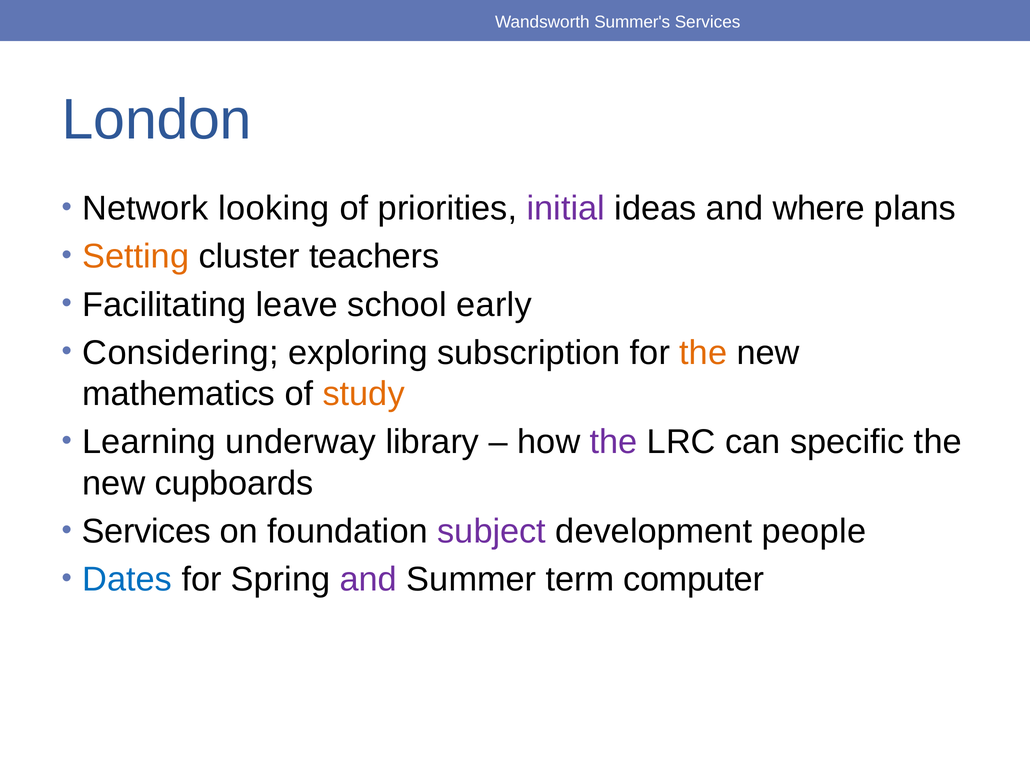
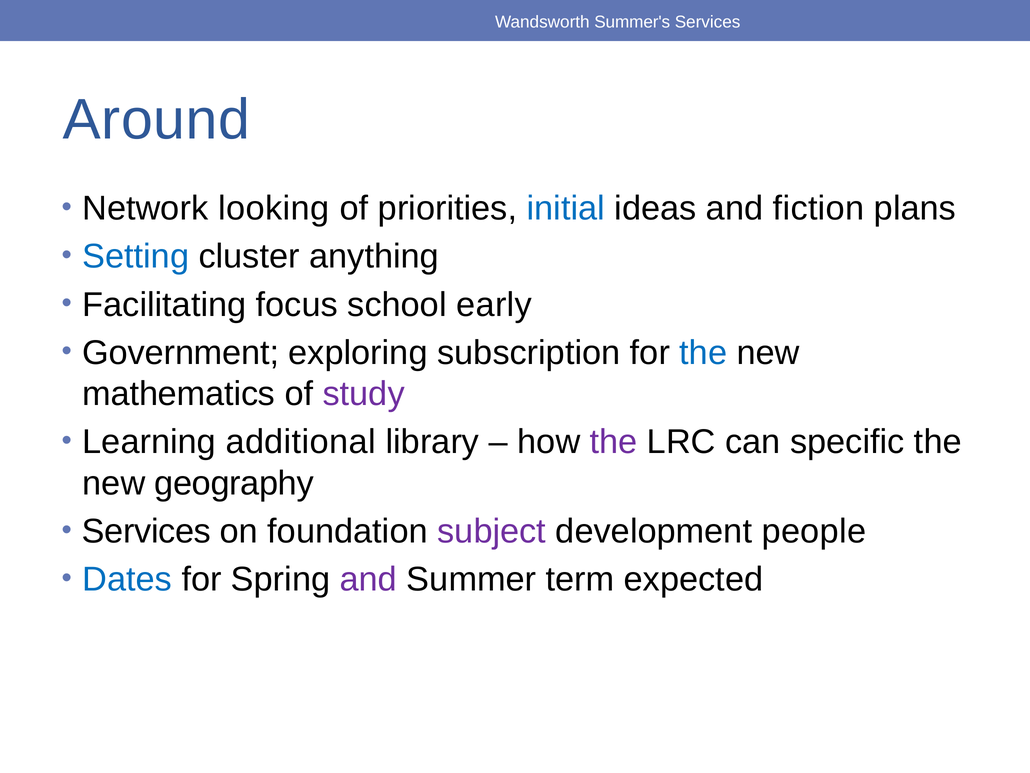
London: London -> Around
initial colour: purple -> blue
where: where -> fiction
Setting colour: orange -> blue
teachers: teachers -> anything
leave: leave -> focus
Considering: Considering -> Government
the at (703, 353) colour: orange -> blue
study colour: orange -> purple
underway: underway -> additional
cupboards: cupboards -> geography
computer: computer -> expected
